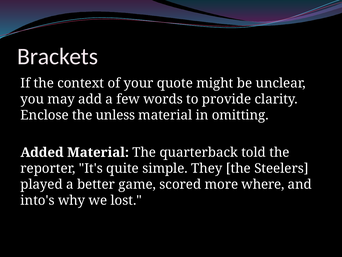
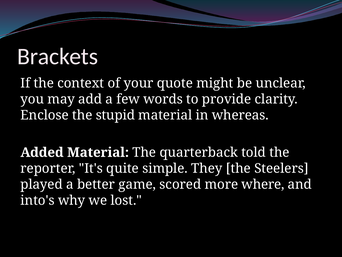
unless: unless -> stupid
omitting: omitting -> whereas
